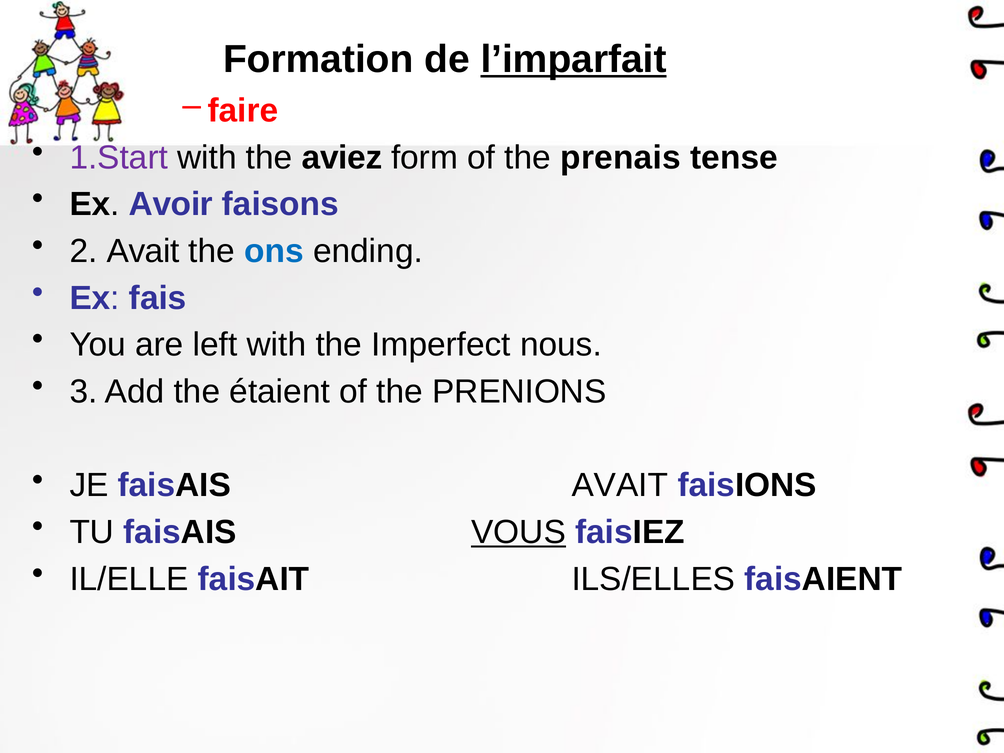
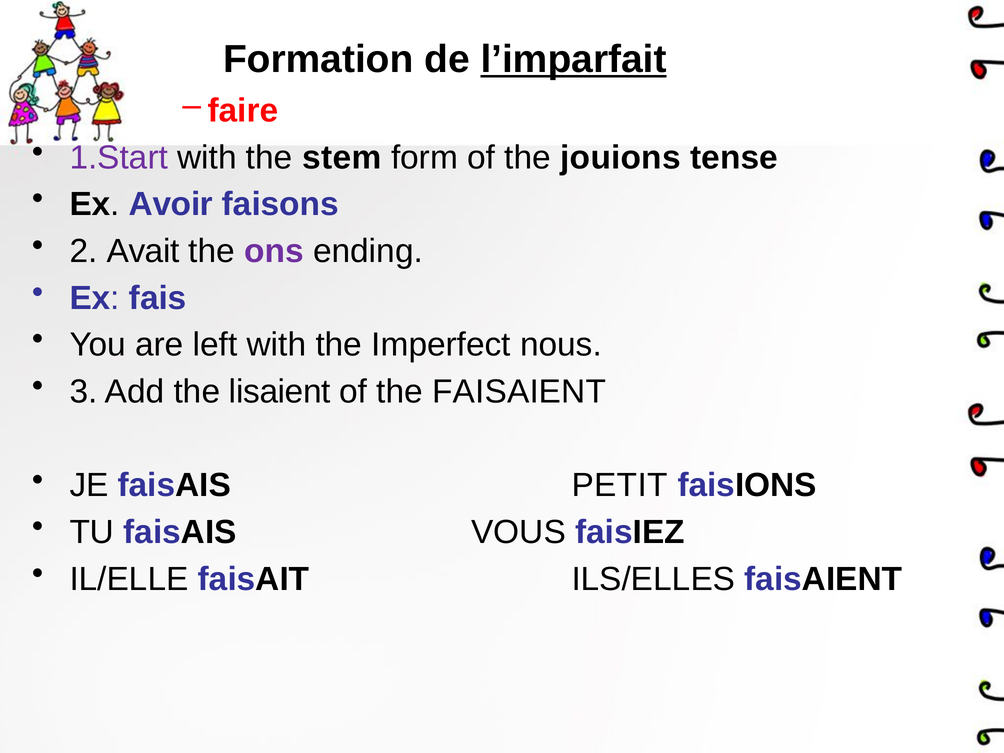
aviez: aviez -> stem
prenais: prenais -> jouions
ons colour: blue -> purple
étaient: étaient -> lisaient
the PRENIONS: PRENIONS -> FAISAIENT
faisAIS AVAIT: AVAIT -> PETIT
VOUS underline: present -> none
